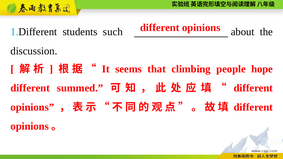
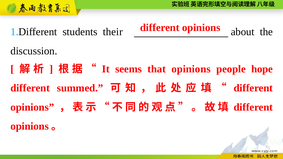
such: such -> their
that climbing: climbing -> opinions
